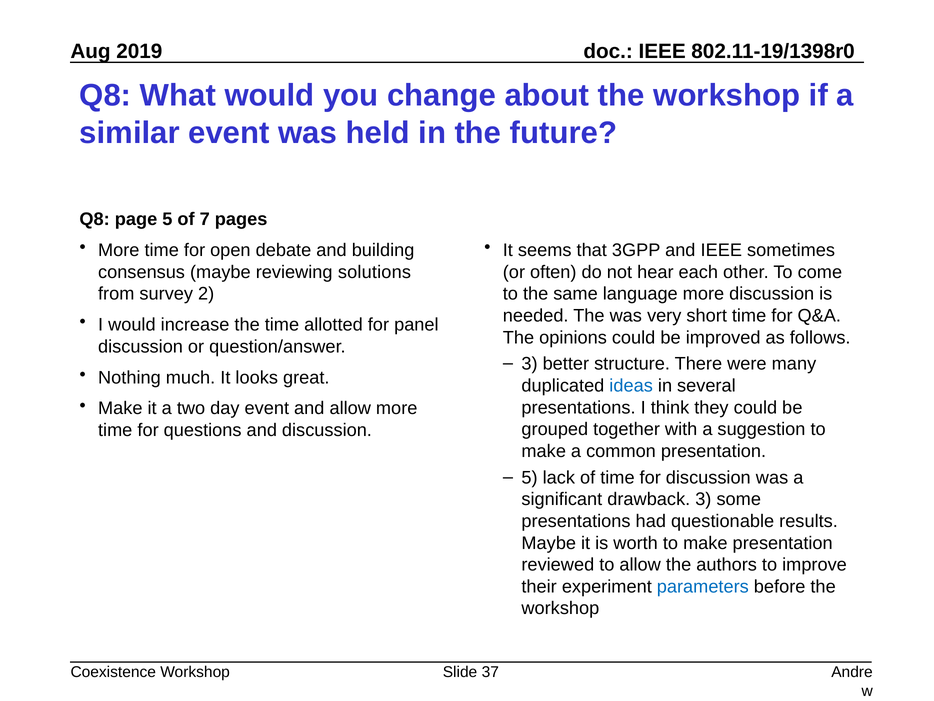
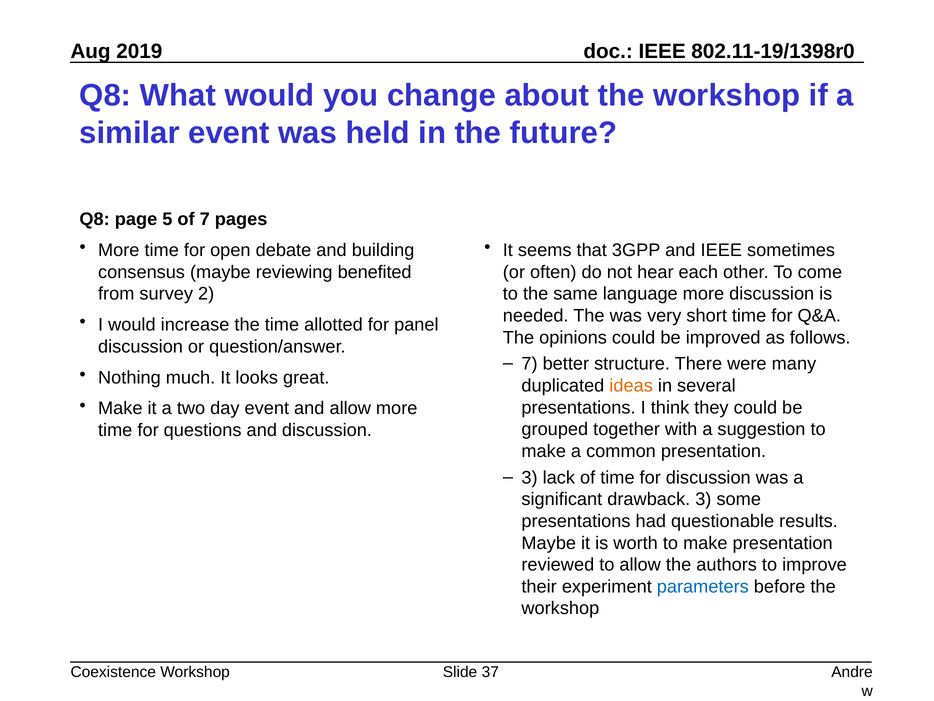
solutions: solutions -> benefited
3 at (530, 364): 3 -> 7
ideas colour: blue -> orange
5 at (530, 477): 5 -> 3
